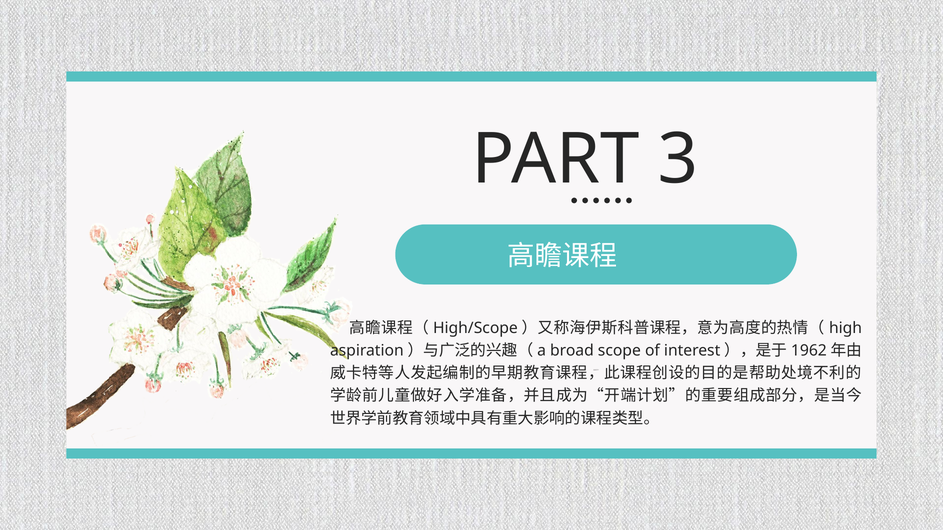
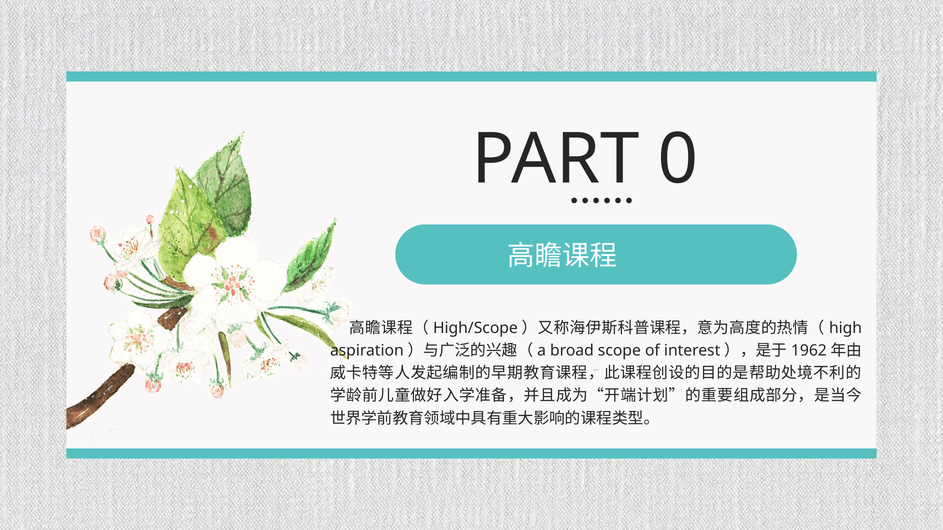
3: 3 -> 0
